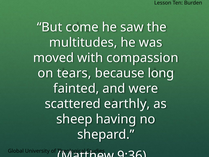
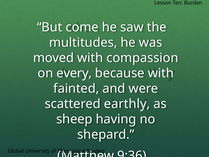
tears: tears -> every
because long: long -> with
